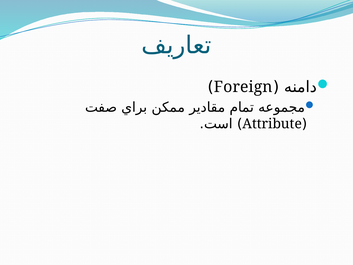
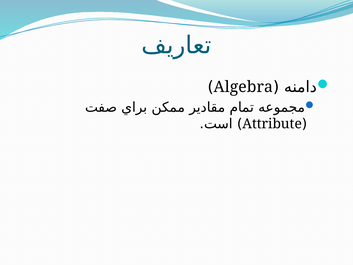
Foreign: Foreign -> Algebra
